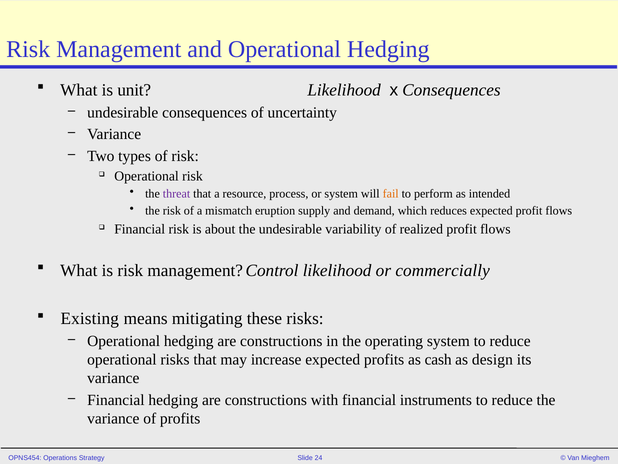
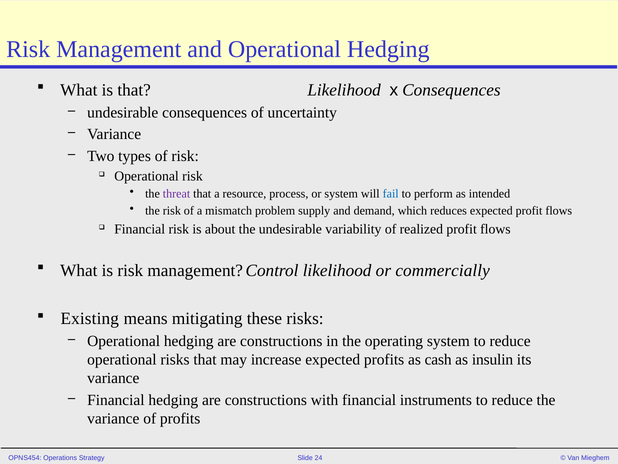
is unit: unit -> that
fail colour: orange -> blue
eruption: eruption -> problem
design: design -> insulin
